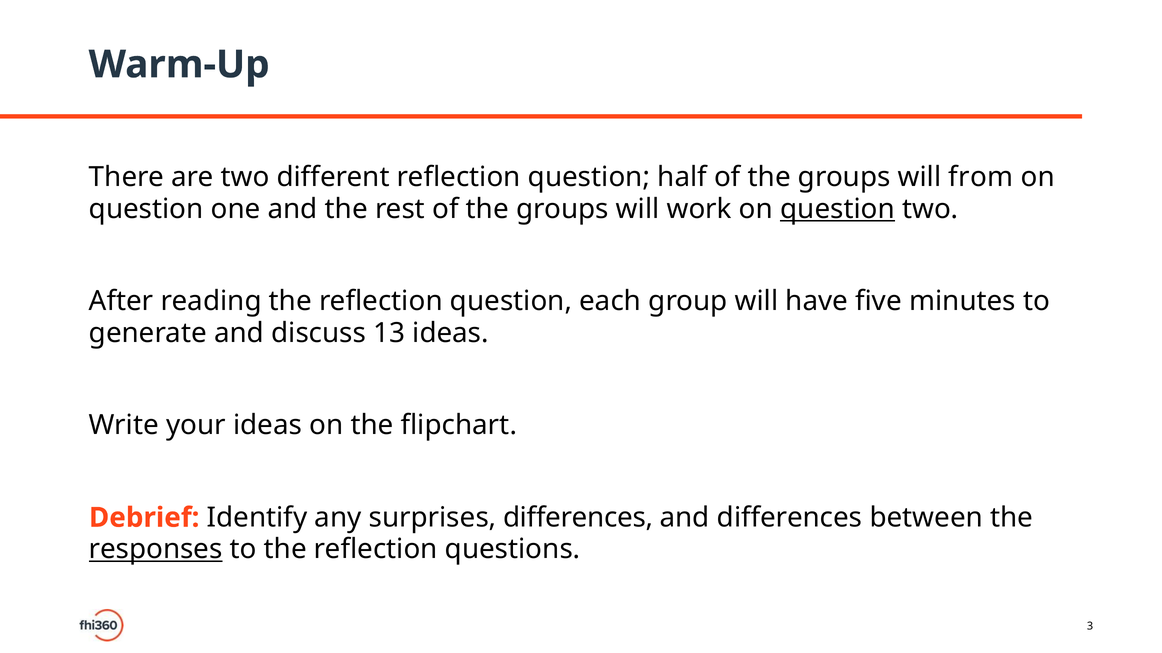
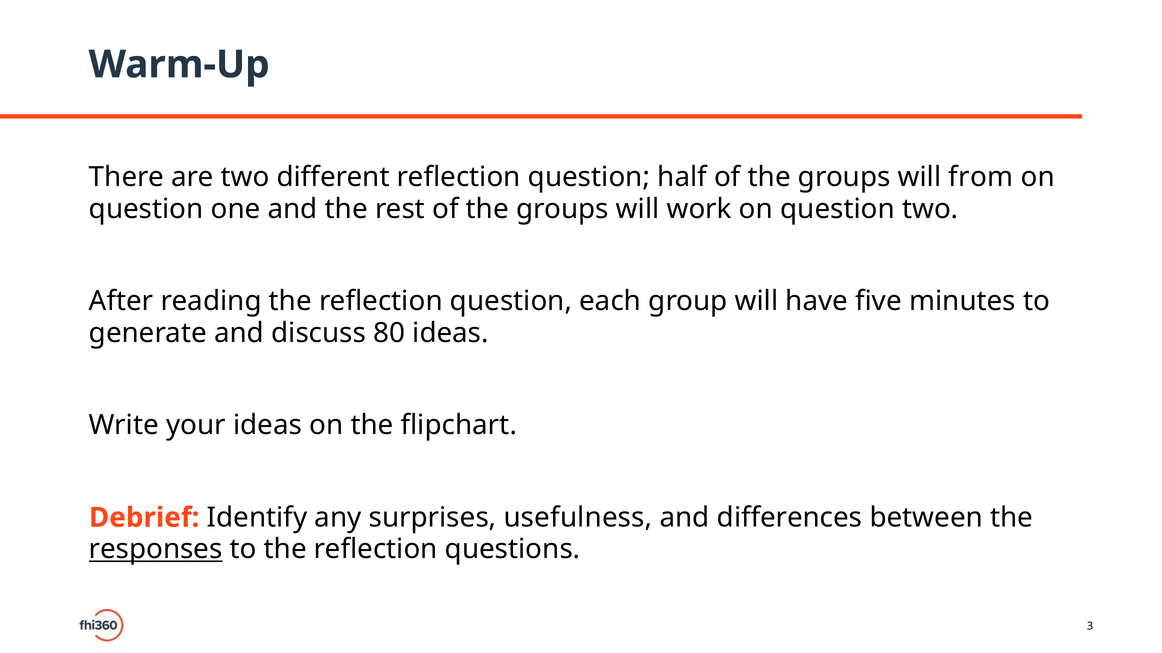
question at (838, 209) underline: present -> none
13: 13 -> 80
surprises differences: differences -> usefulness
